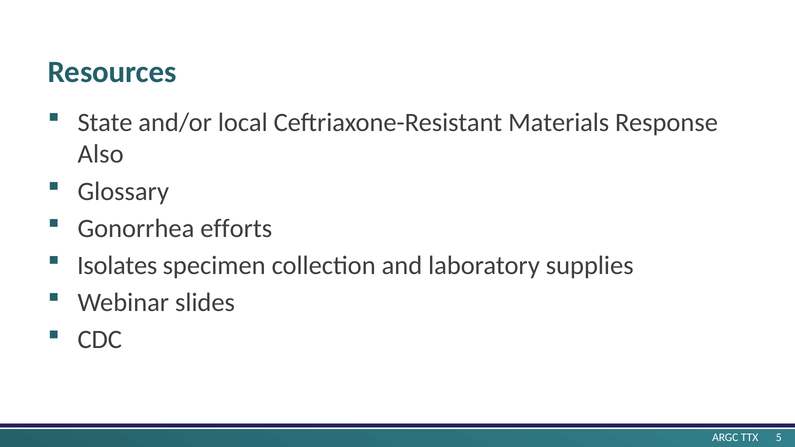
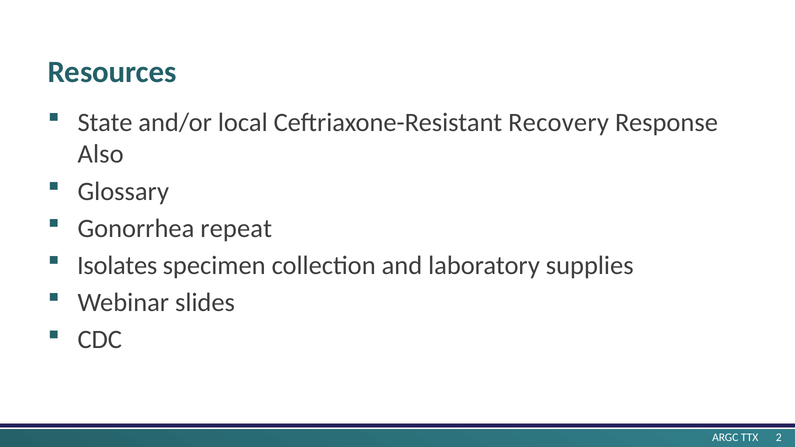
Materials: Materials -> Recovery
efforts: efforts -> repeat
5: 5 -> 2
